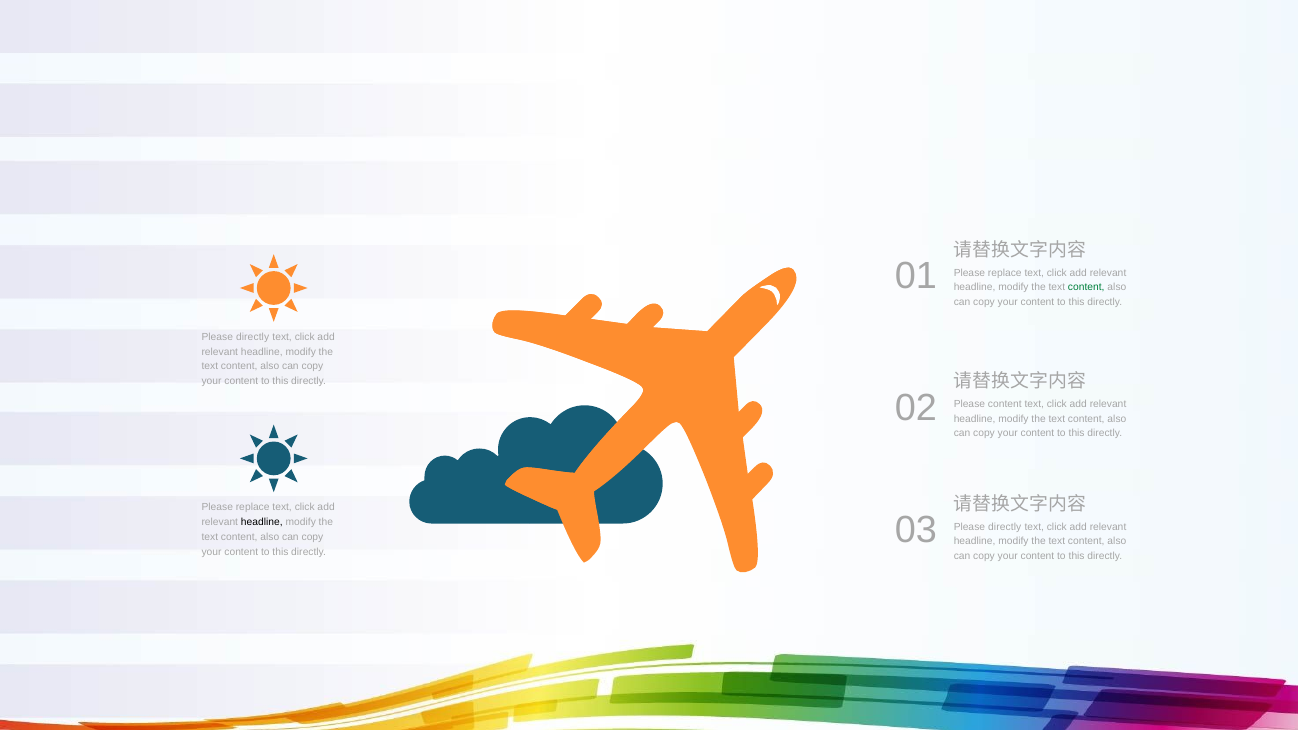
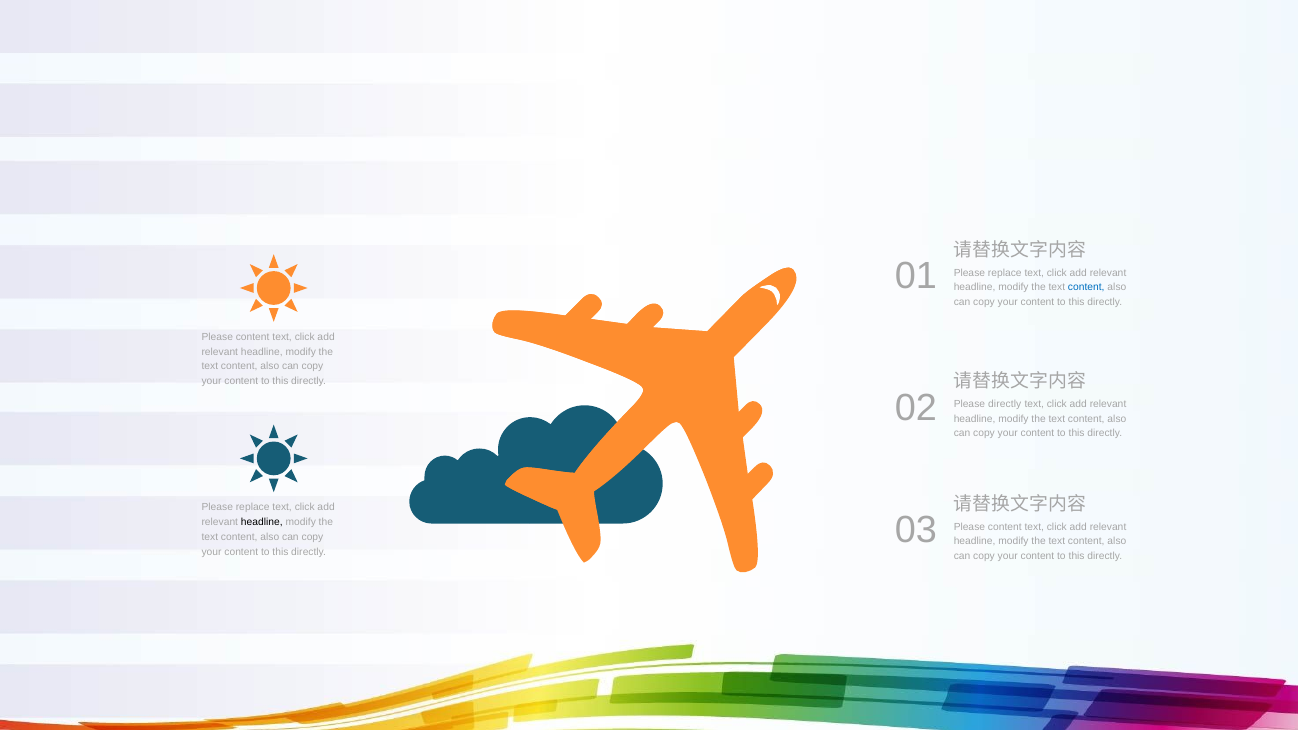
content at (1086, 288) colour: green -> blue
directly at (253, 337): directly -> content
Please content: content -> directly
03 Please directly: directly -> content
